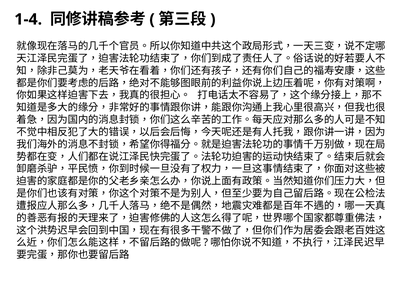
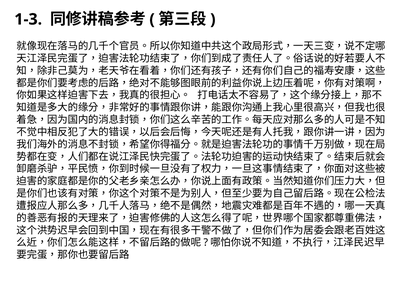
1-4: 1-4 -> 1-3
